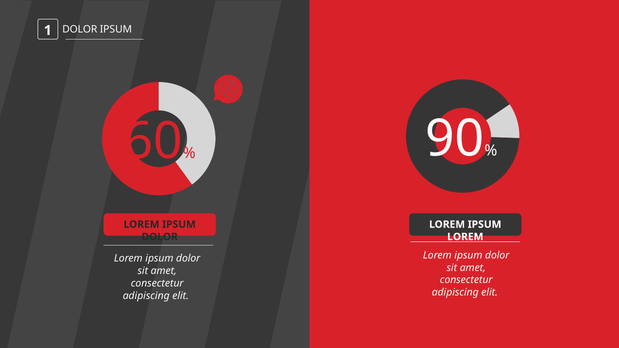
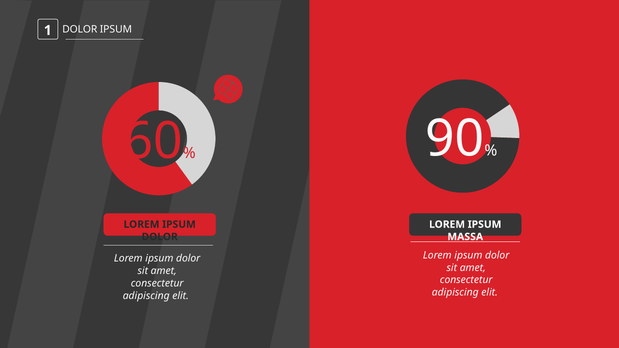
LOREM at (465, 237): LOREM -> MASSA
